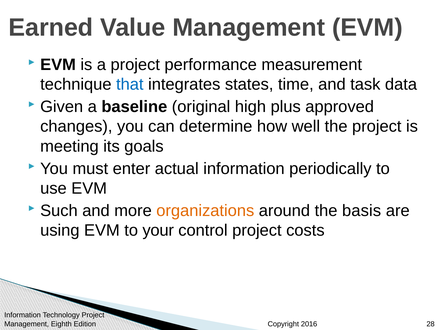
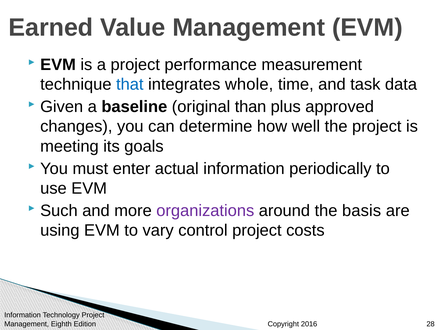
states: states -> whole
high: high -> than
organizations colour: orange -> purple
your: your -> vary
